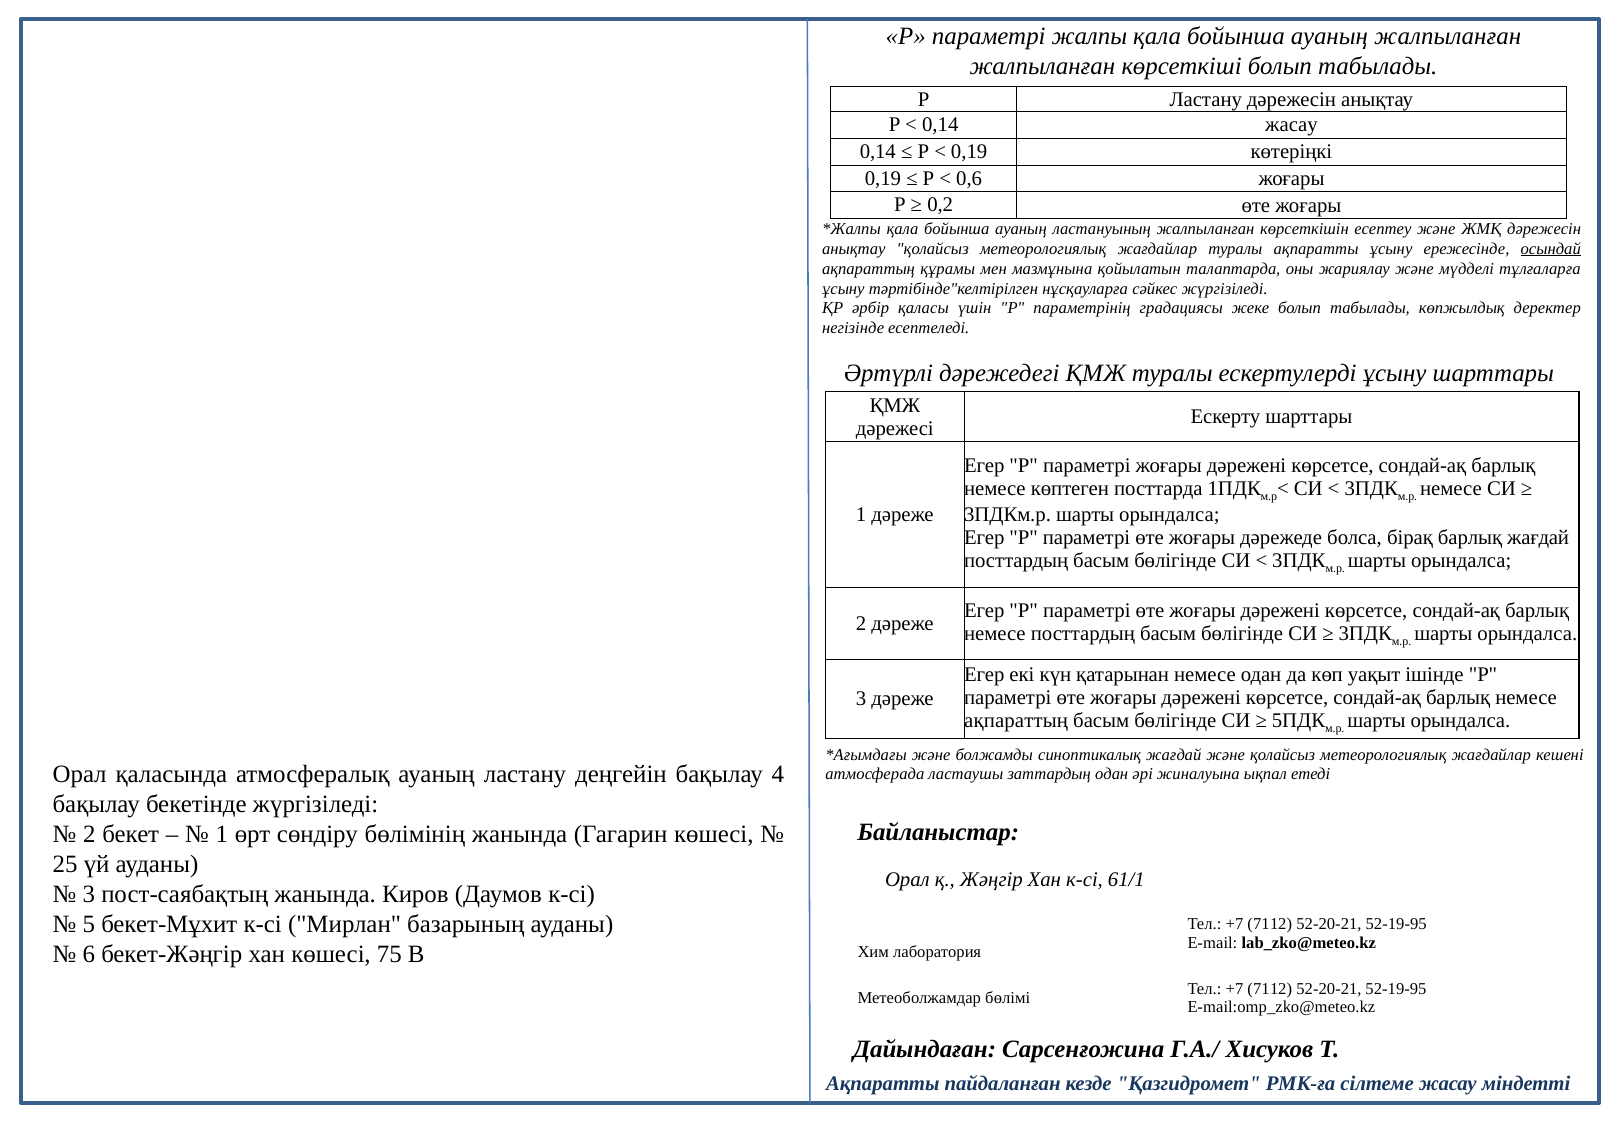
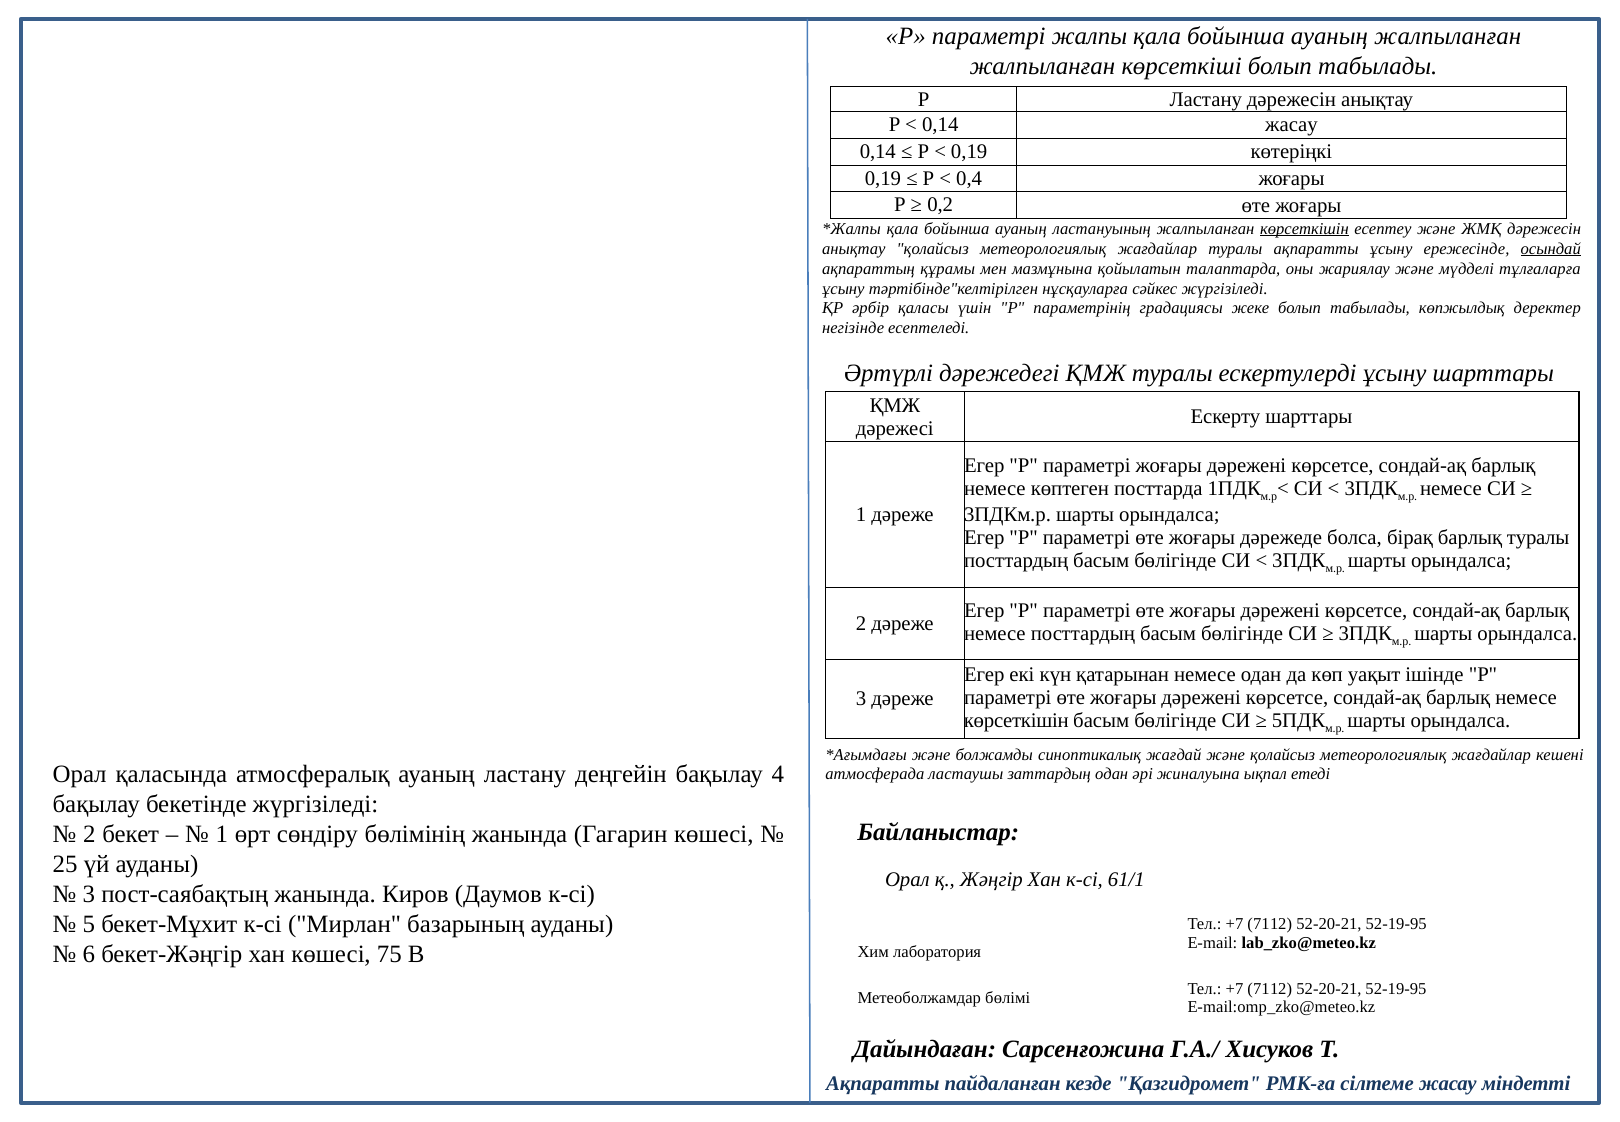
0,6: 0,6 -> 0,4
көрсеткішін at (1304, 229) underline: none -> present
барлық жағдай: жағдай -> туралы
ақпараттың at (1016, 720): ақпараттың -> көрсеткішін
